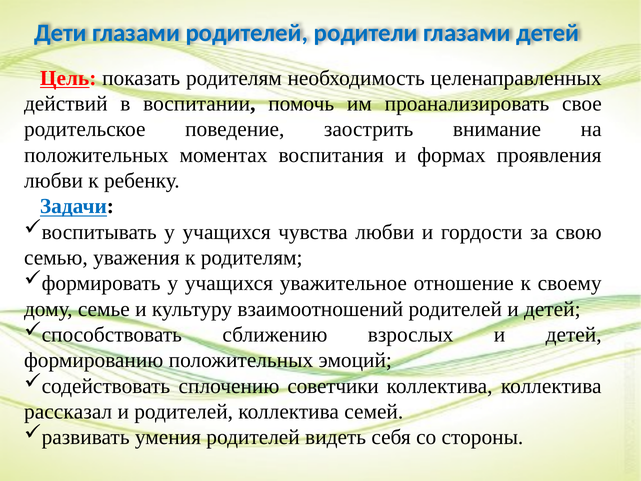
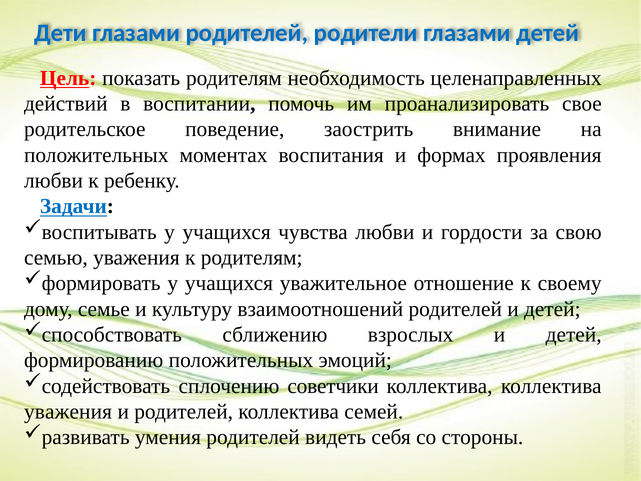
рассказал at (68, 411): рассказал -> уважения
